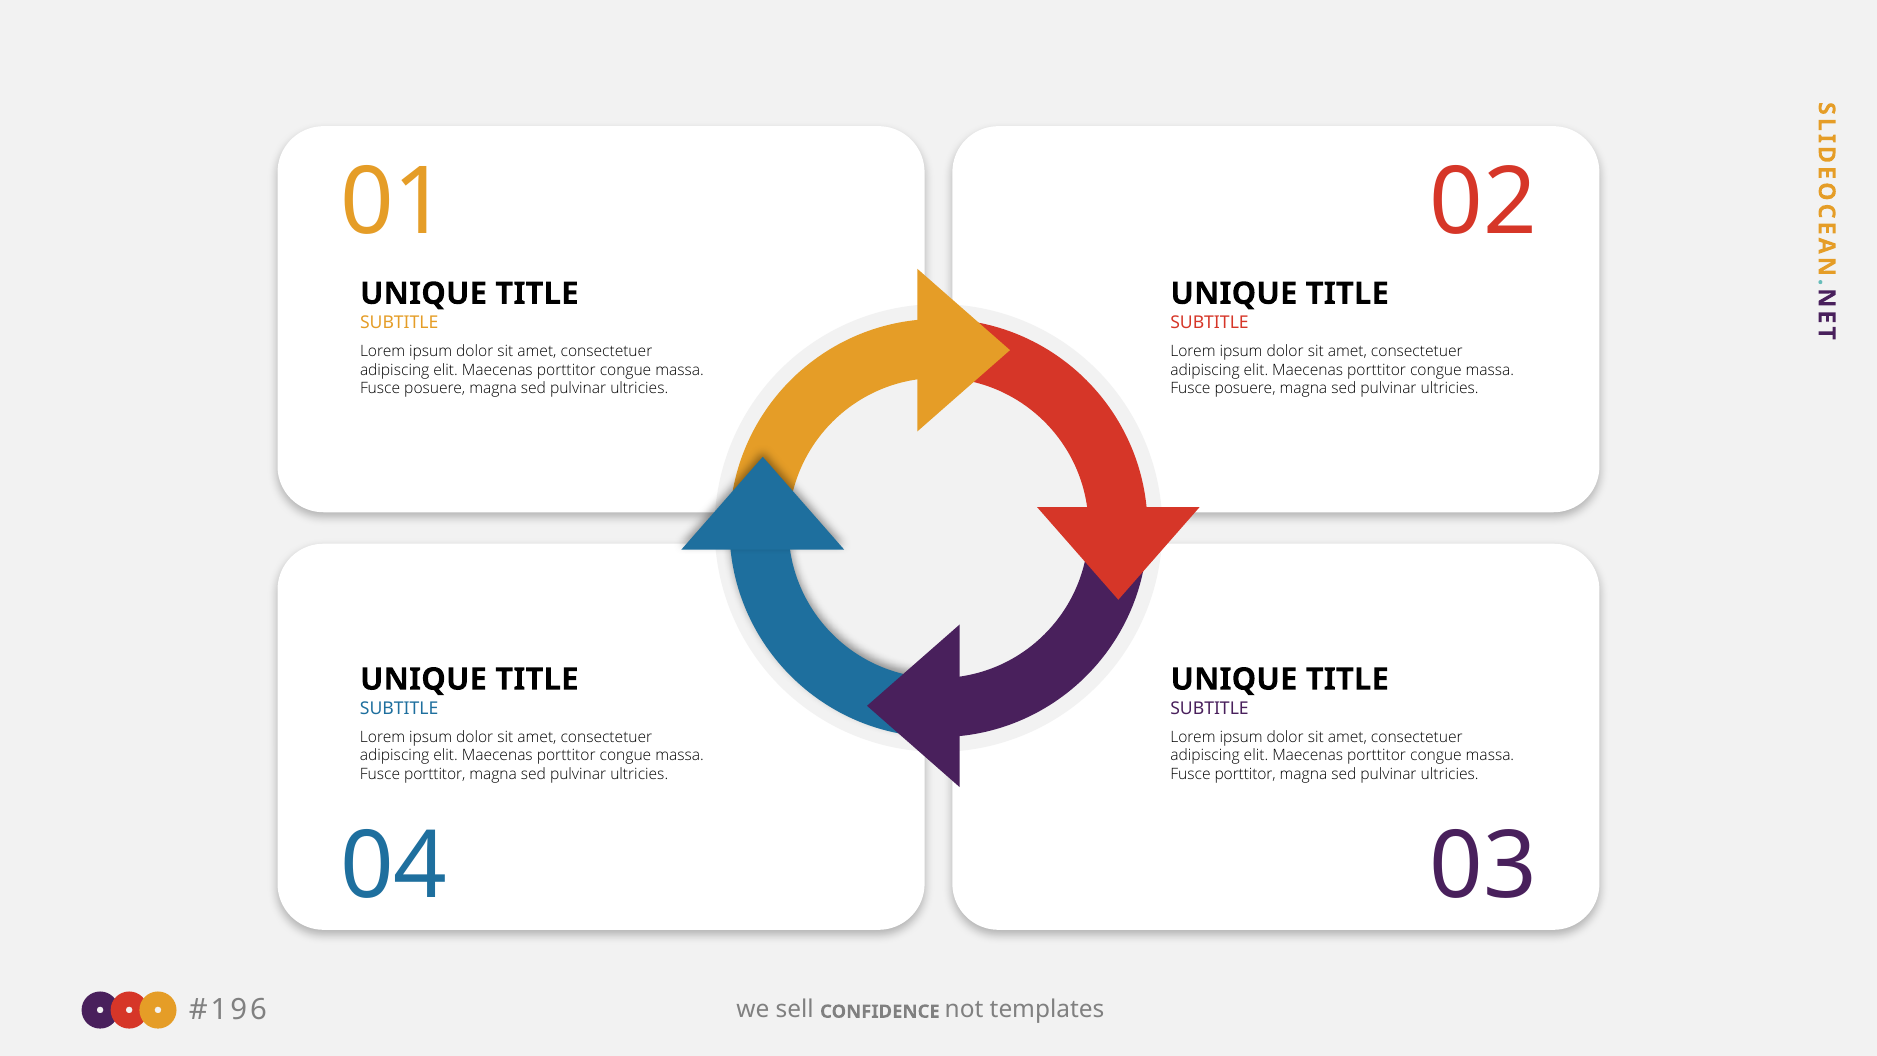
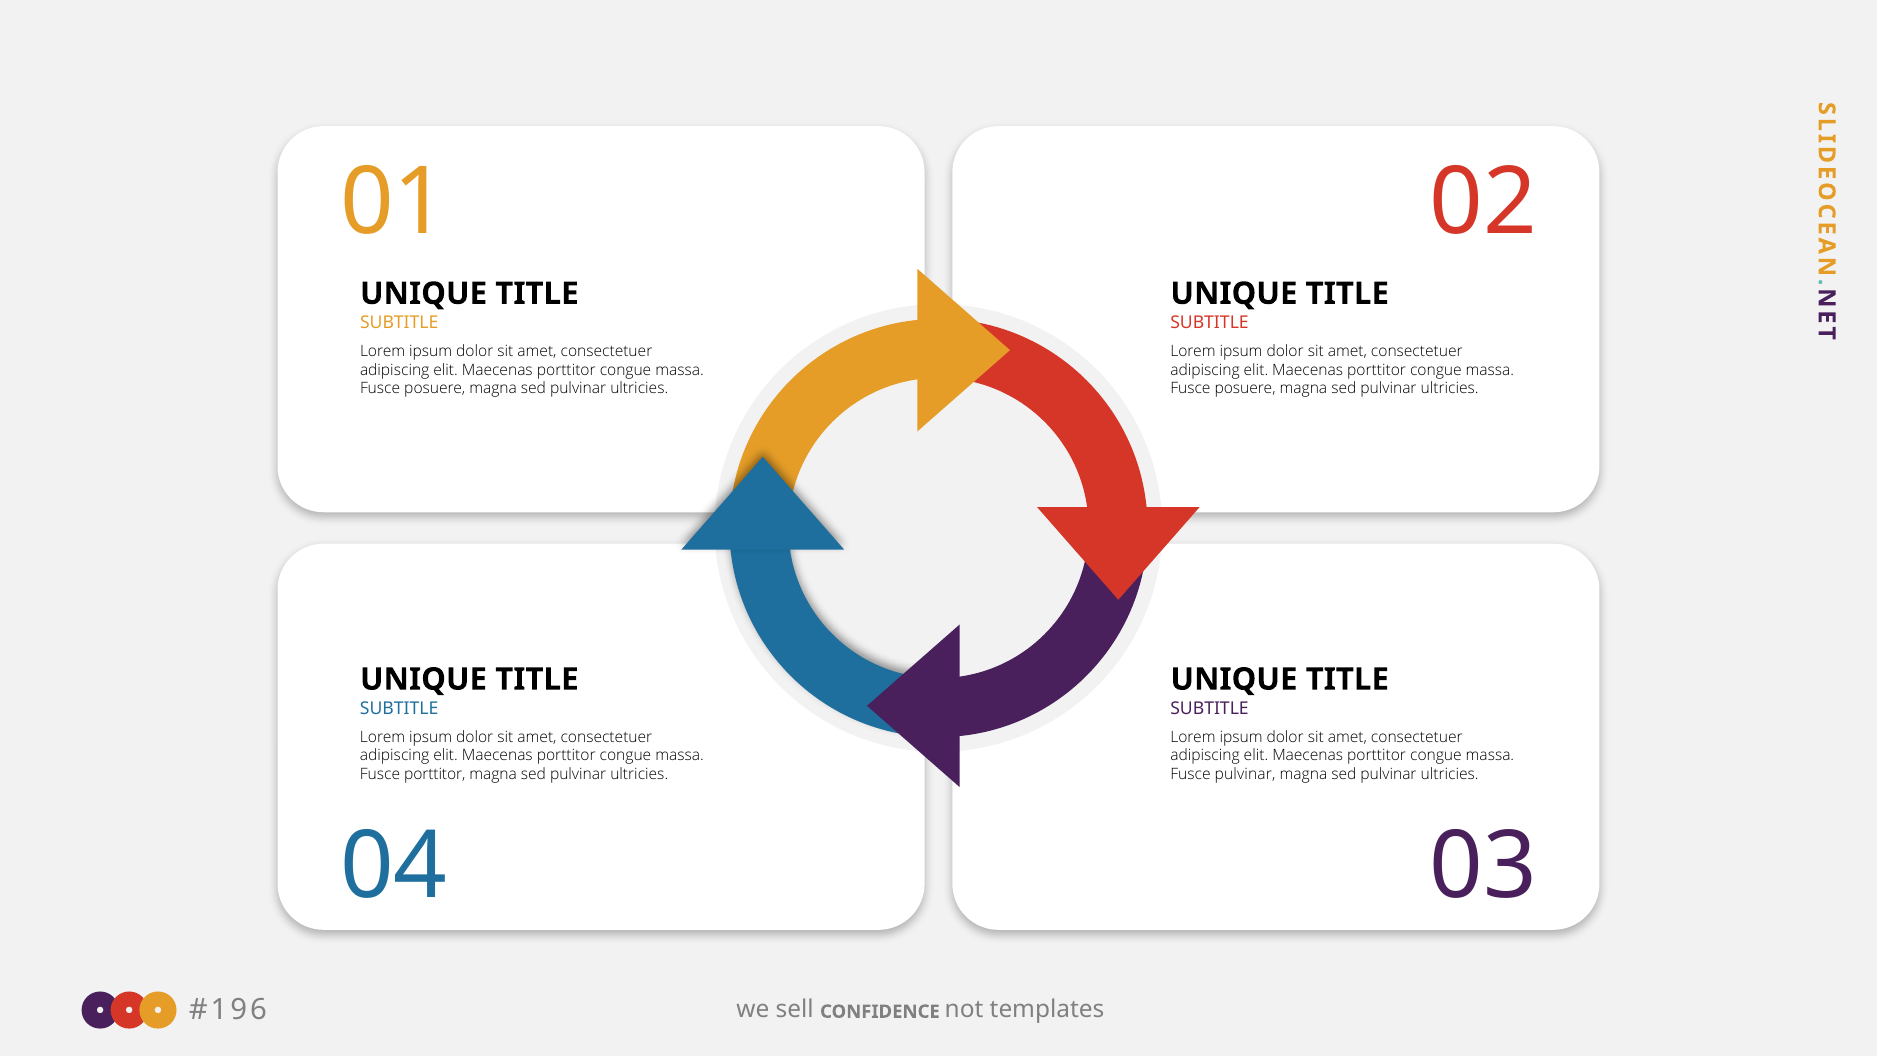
porttitor at (1245, 774): porttitor -> pulvinar
